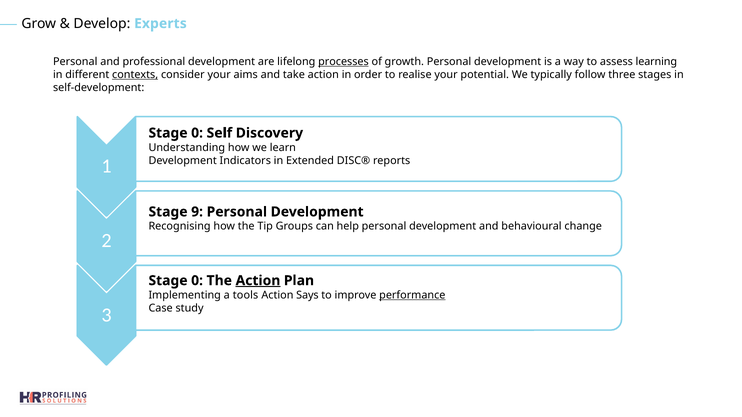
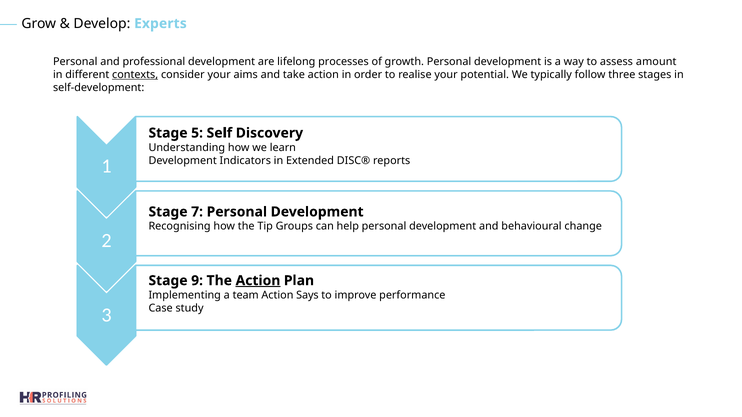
processes underline: present -> none
learning: learning -> amount
0 at (197, 133): 0 -> 5
9: 9 -> 7
0 at (197, 281): 0 -> 9
tools: tools -> team
performance underline: present -> none
